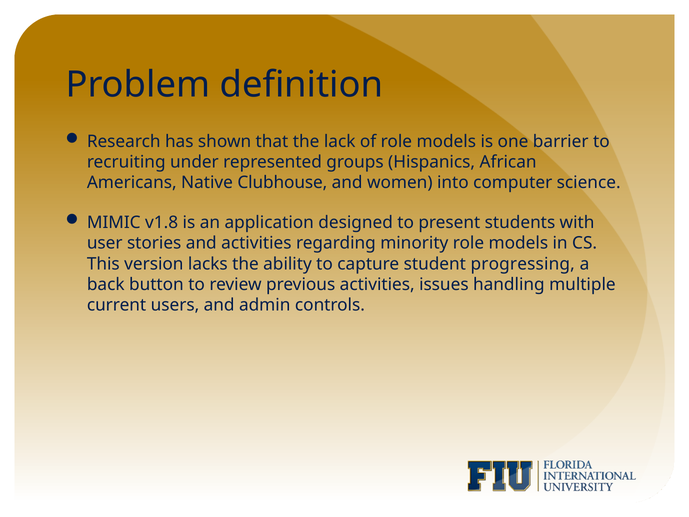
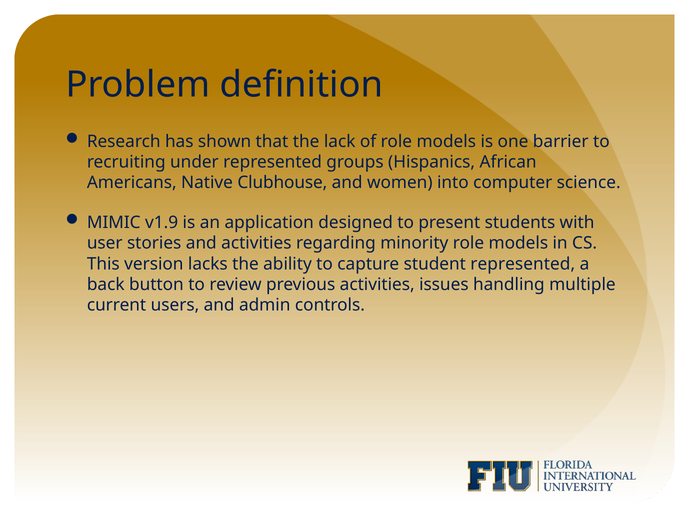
v1.8: v1.8 -> v1.9
student progressing: progressing -> represented
